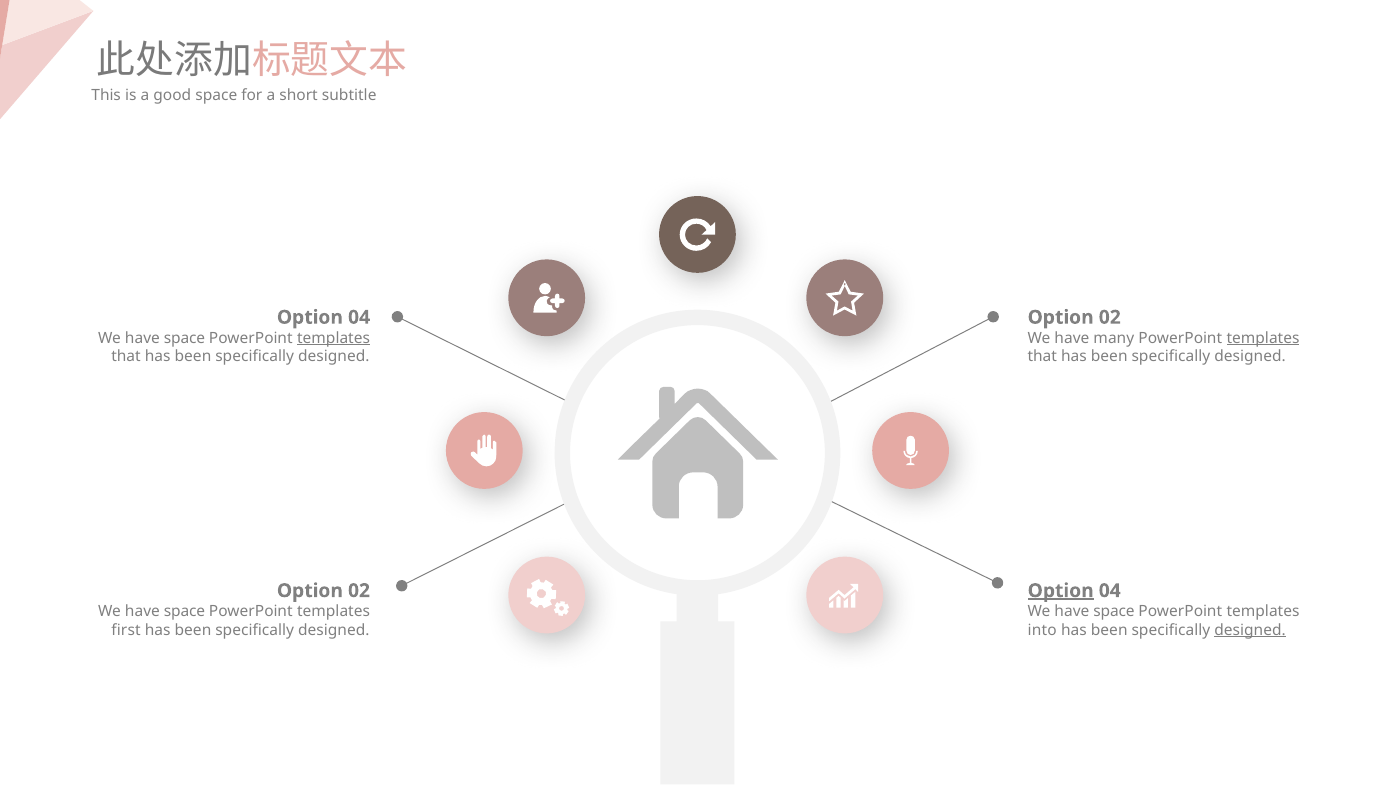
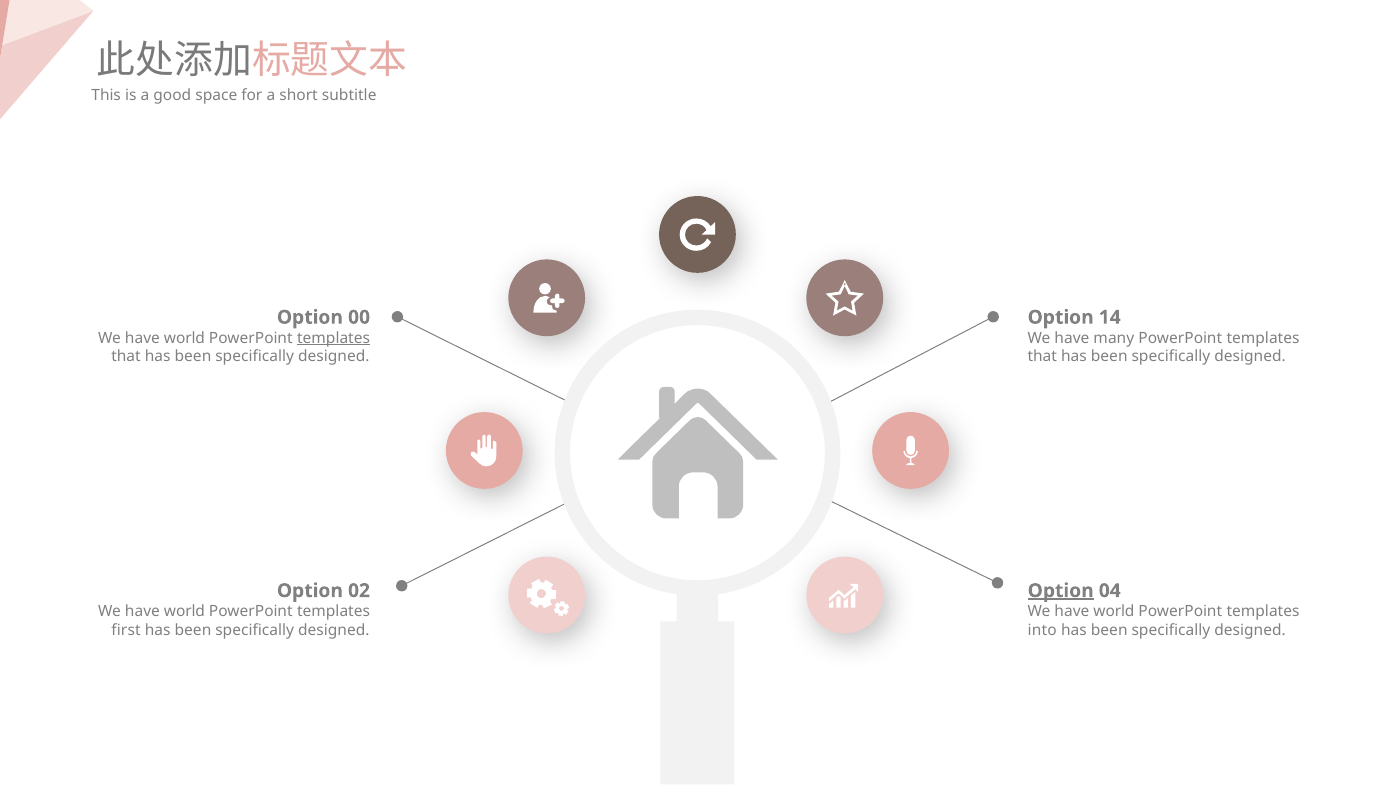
04 at (359, 317): 04 -> 00
02 at (1110, 317): 02 -> 14
space at (184, 338): space -> world
templates at (1263, 338) underline: present -> none
space at (184, 611): space -> world
space at (1114, 611): space -> world
designed at (1250, 630) underline: present -> none
